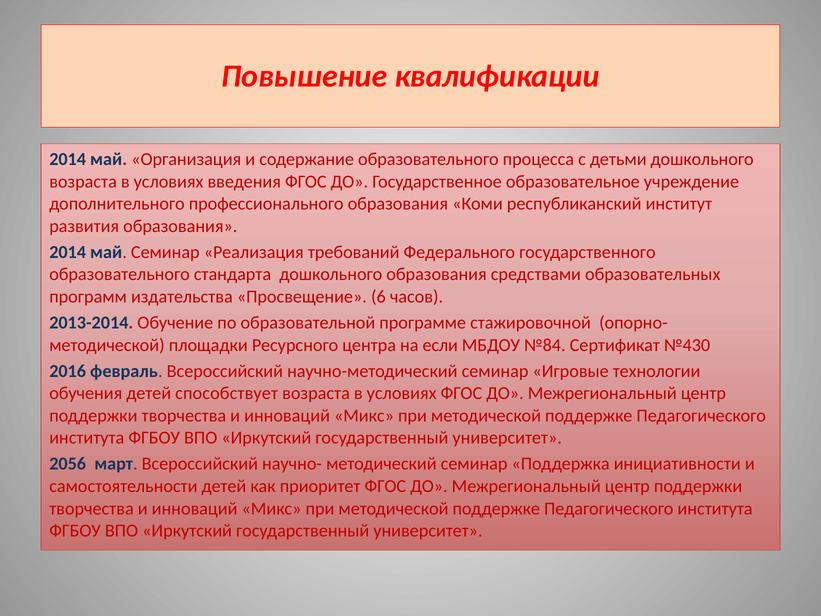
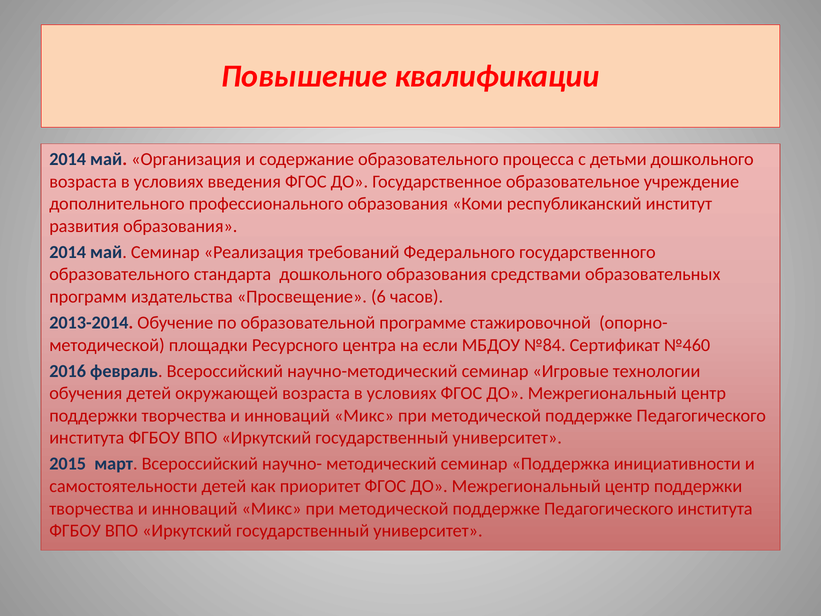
№430: №430 -> №460
способствует: способствует -> окружающей
2056: 2056 -> 2015
